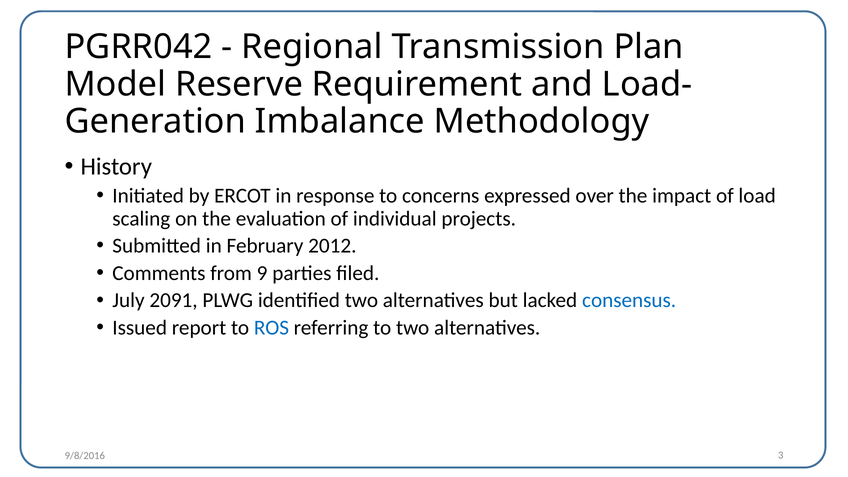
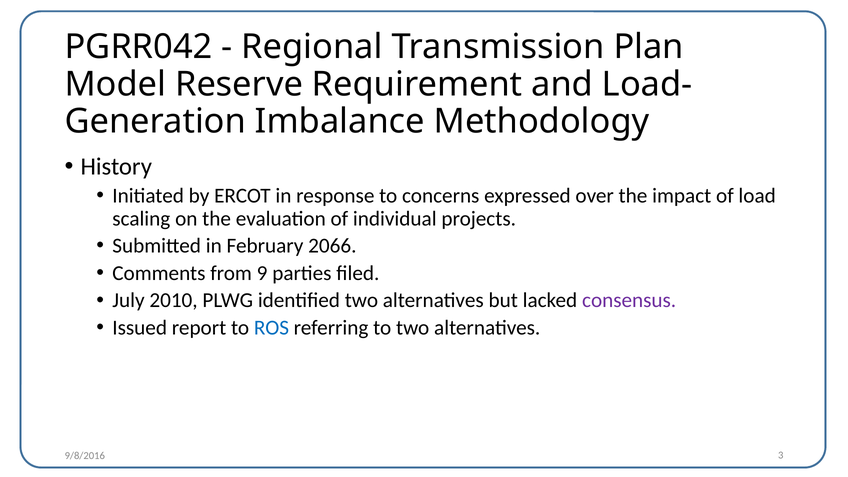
2012: 2012 -> 2066
2091: 2091 -> 2010
consensus colour: blue -> purple
